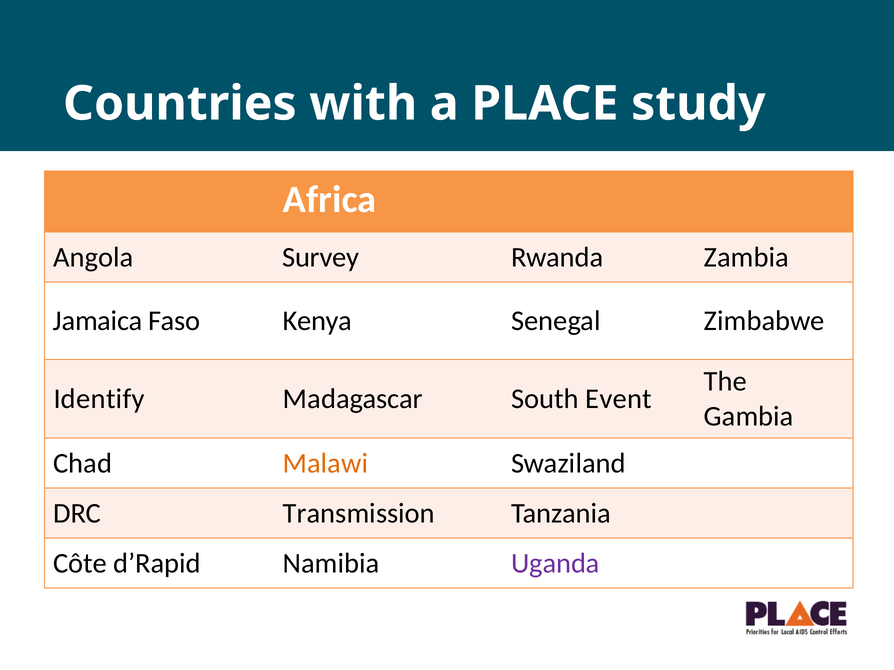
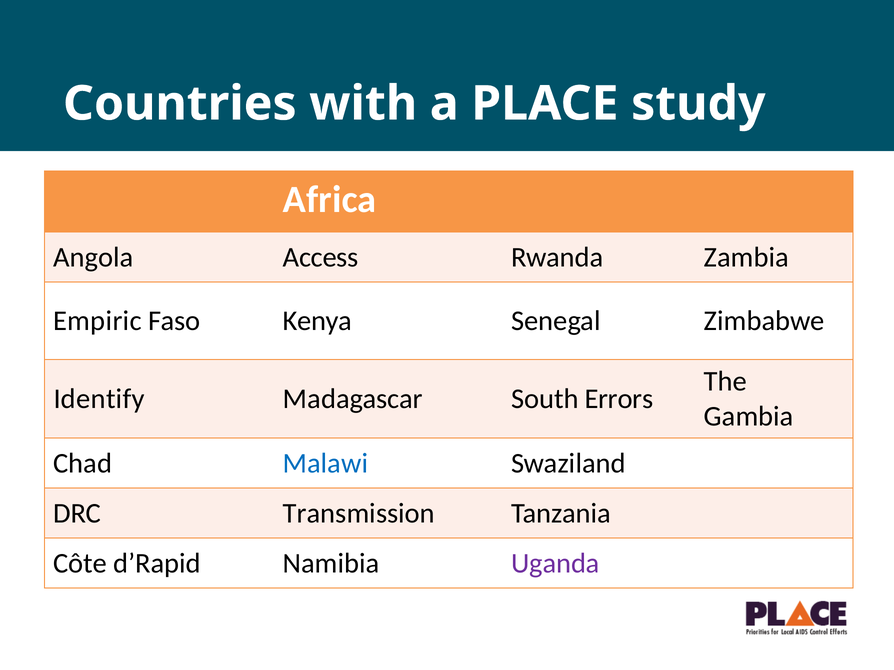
Survey: Survey -> Access
Jamaica: Jamaica -> Empiric
Event: Event -> Errors
Malawi colour: orange -> blue
